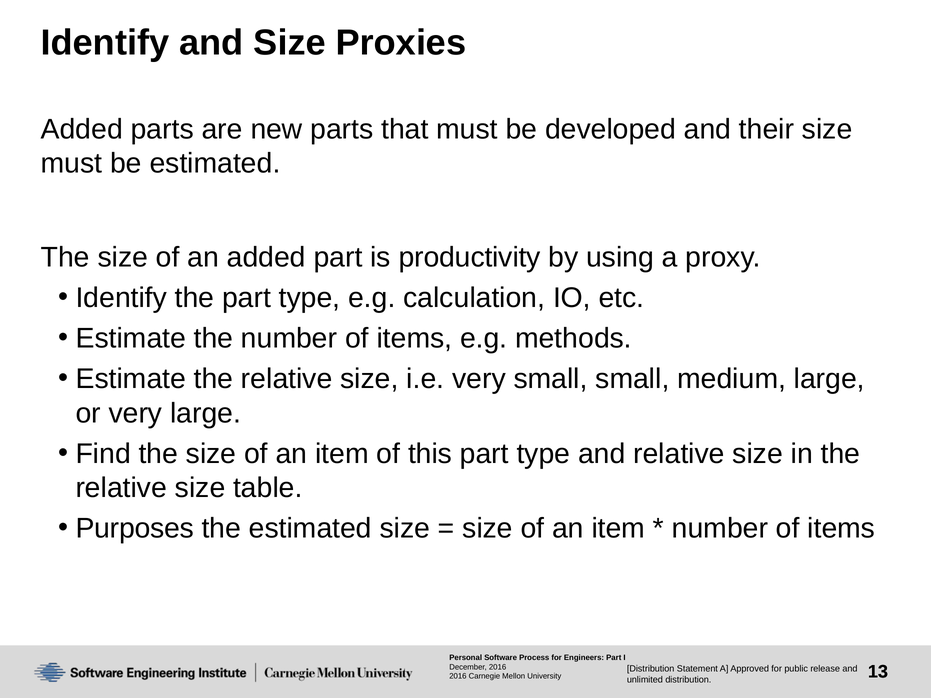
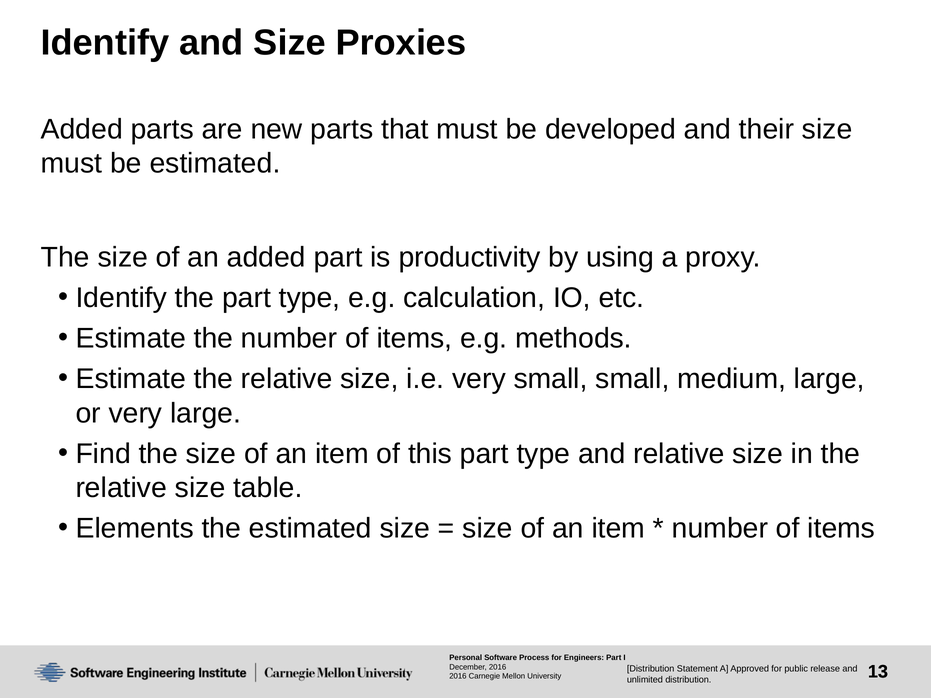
Purposes: Purposes -> Elements
